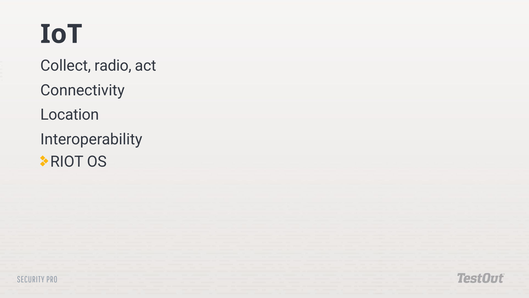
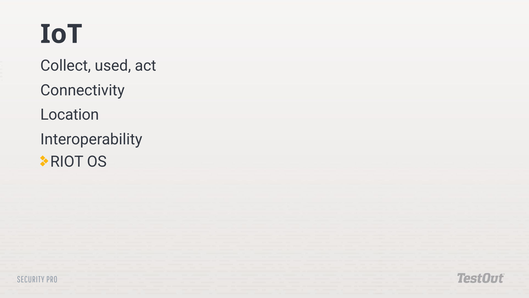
radio: radio -> used
